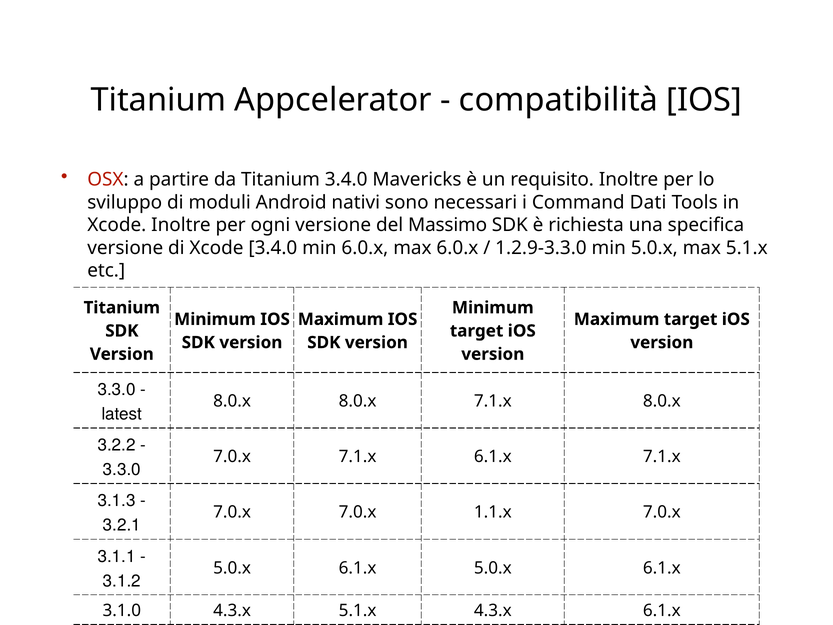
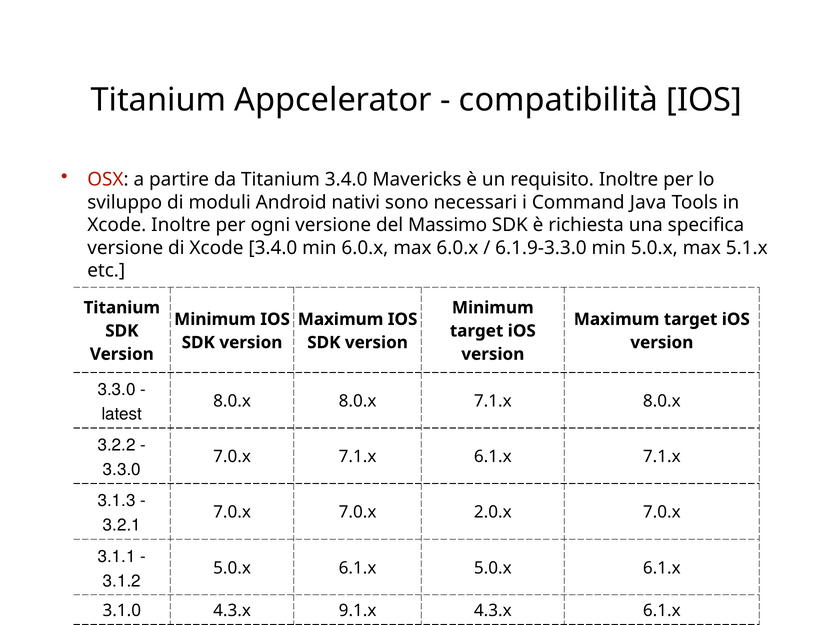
Dati: Dati -> Java
1.2.9-3.3.0: 1.2.9-3.3.0 -> 6.1.9-3.3.0
1.1.x: 1.1.x -> 2.0.x
4.3.x 5.1.x: 5.1.x -> 9.1.x
